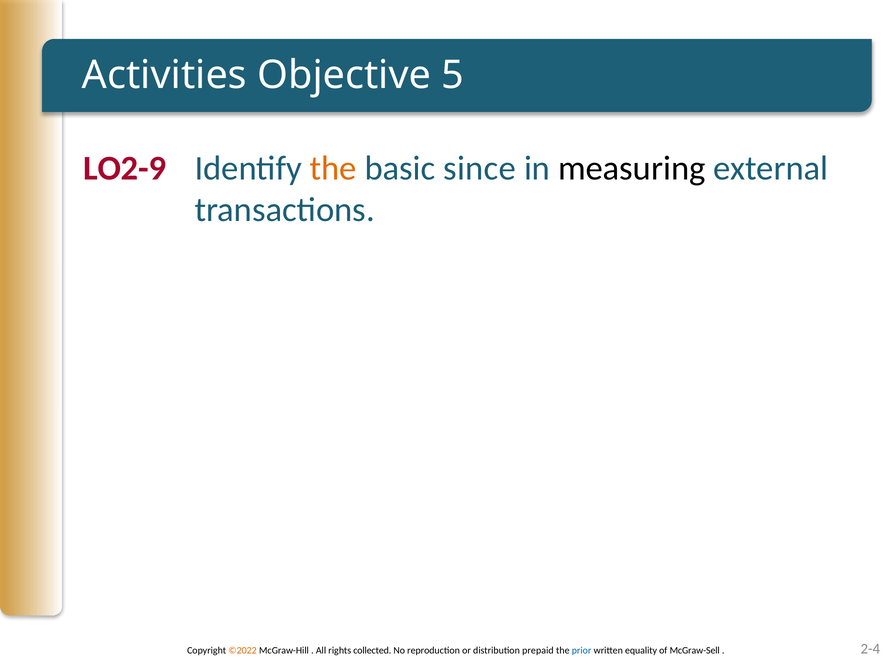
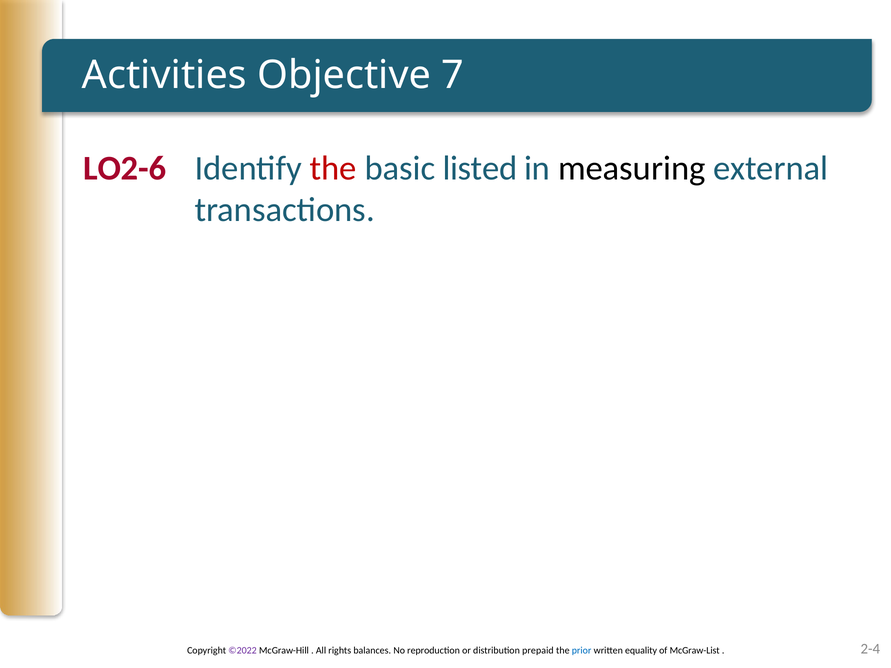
5: 5 -> 7
LO2-9: LO2-9 -> LO2-6
the at (333, 168) colour: orange -> red
since: since -> listed
©2022 colour: orange -> purple
collected: collected -> balances
McGraw-Sell: McGraw-Sell -> McGraw-List
